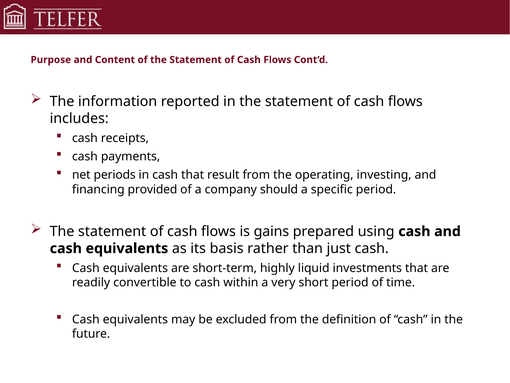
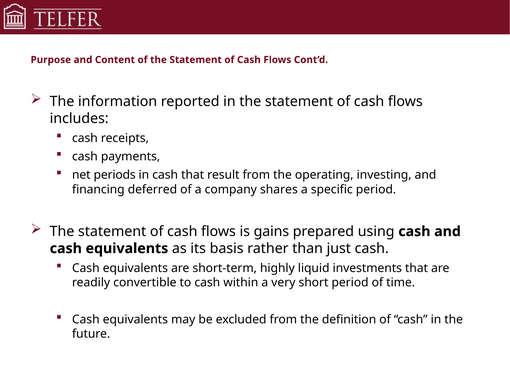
provided: provided -> deferred
should: should -> shares
